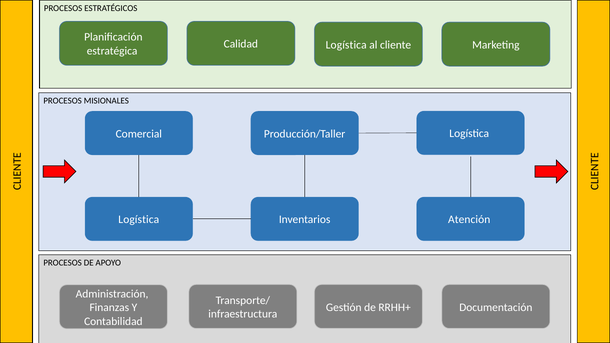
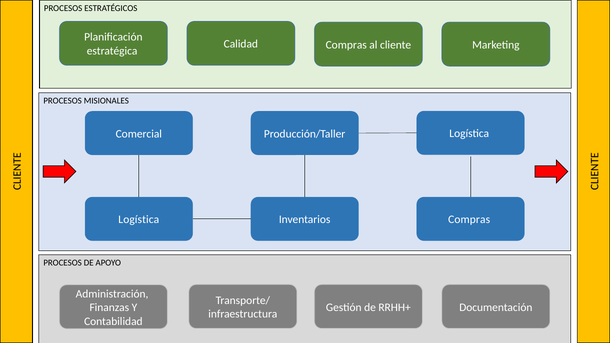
Calidad Logística: Logística -> Compras
Atención at (469, 220): Atención -> Compras
